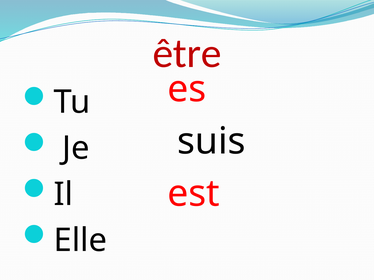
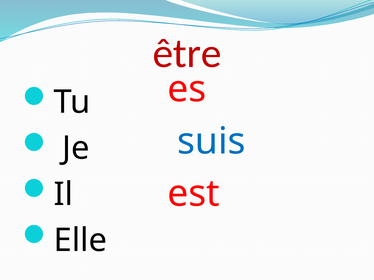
suis colour: black -> blue
